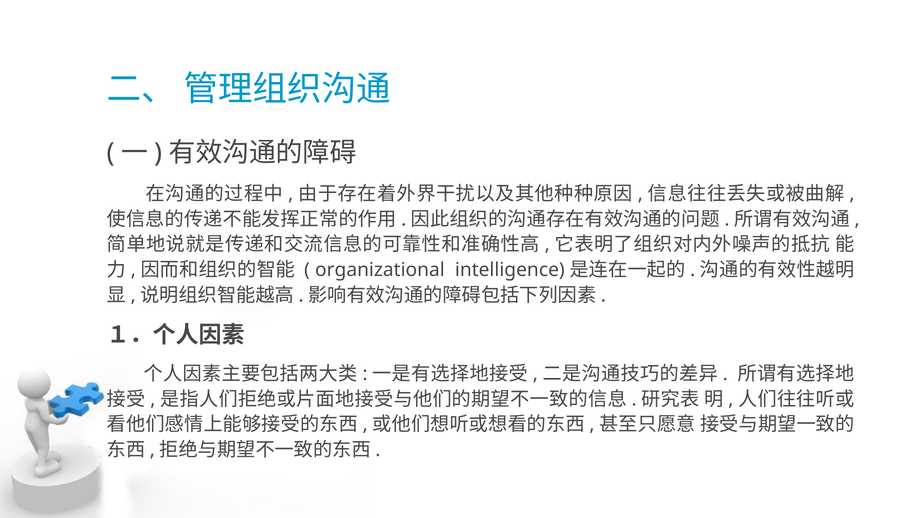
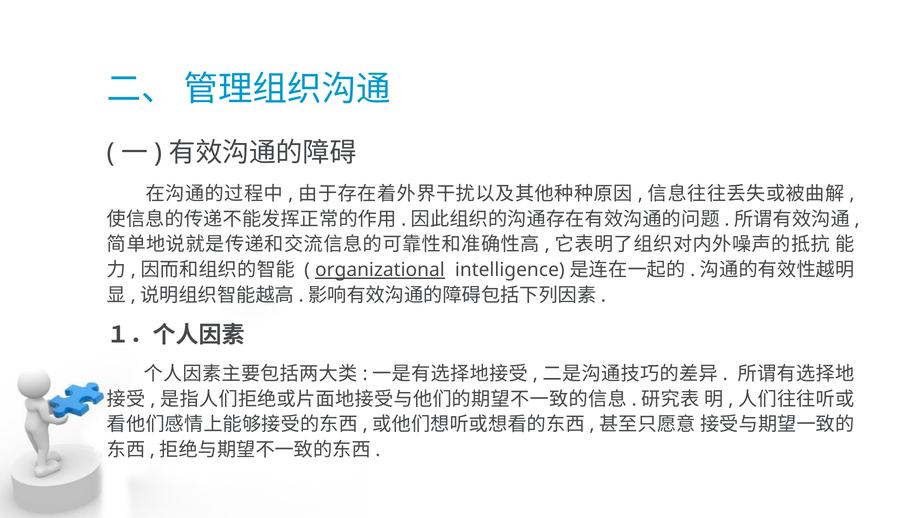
organizational underline: none -> present
